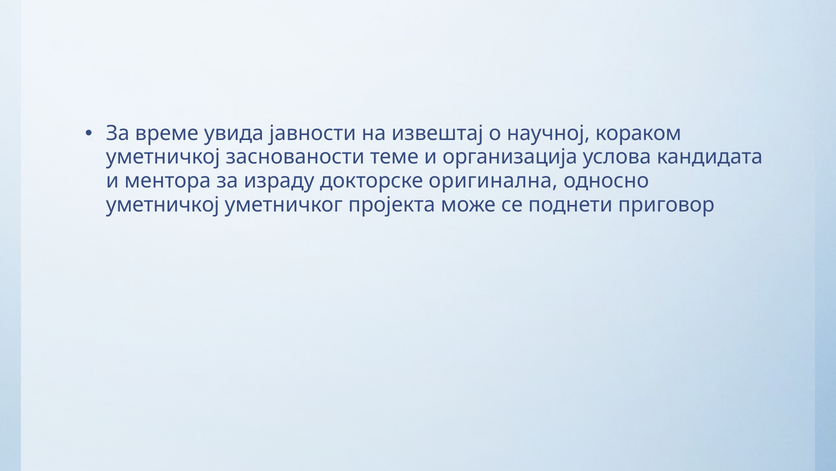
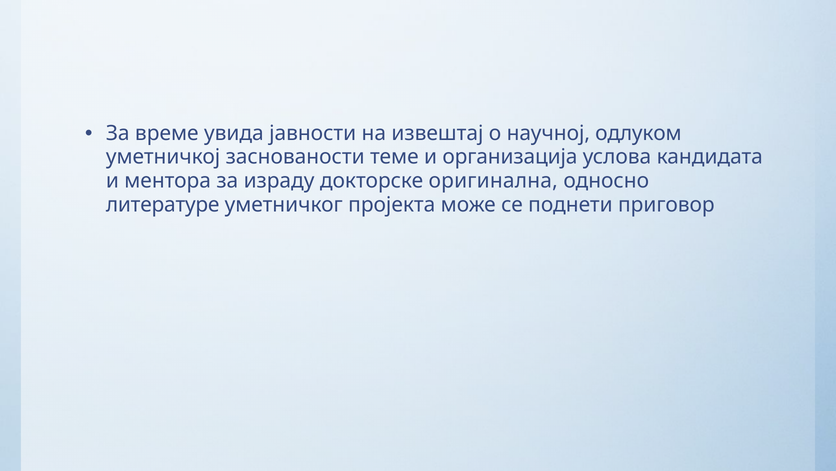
кораком: кораком -> одлуком
уметничкој at (163, 205): уметничкој -> литературе
